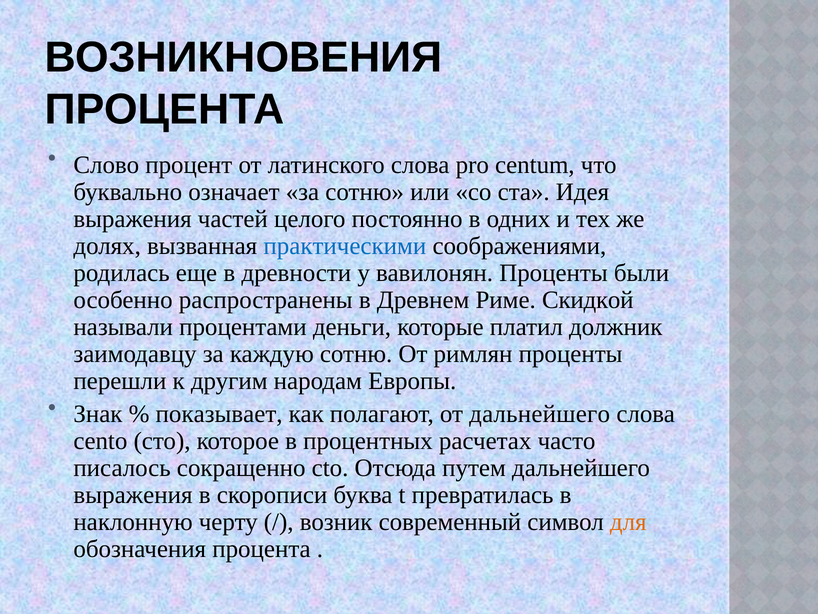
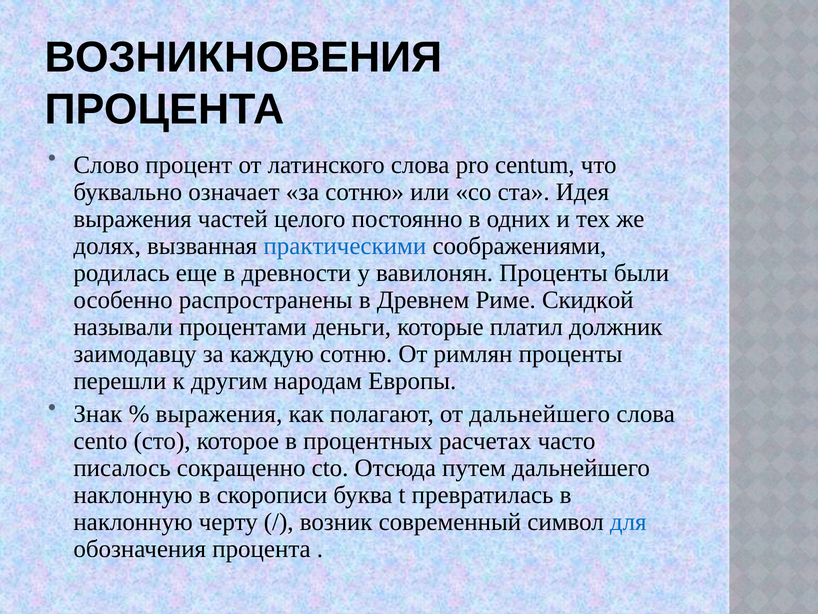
показывает at (219, 414): показывает -> выражения
выражения at (133, 495): выражения -> наклонную
для colour: orange -> blue
